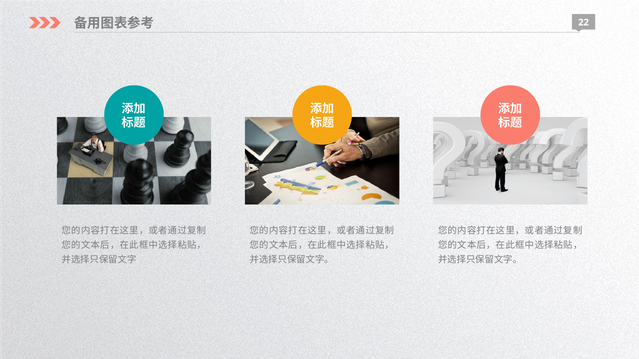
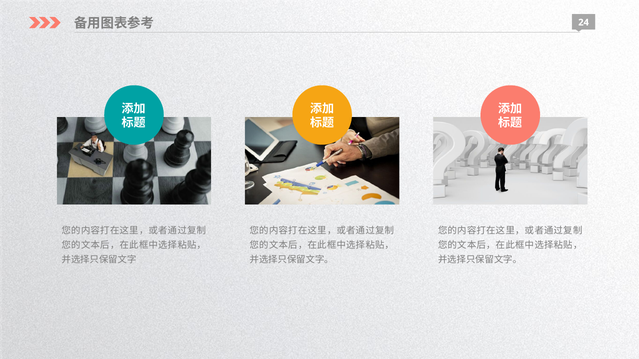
22: 22 -> 24
